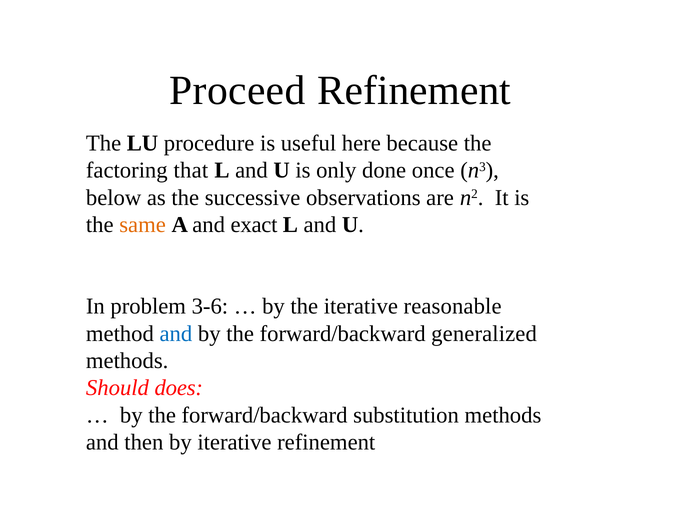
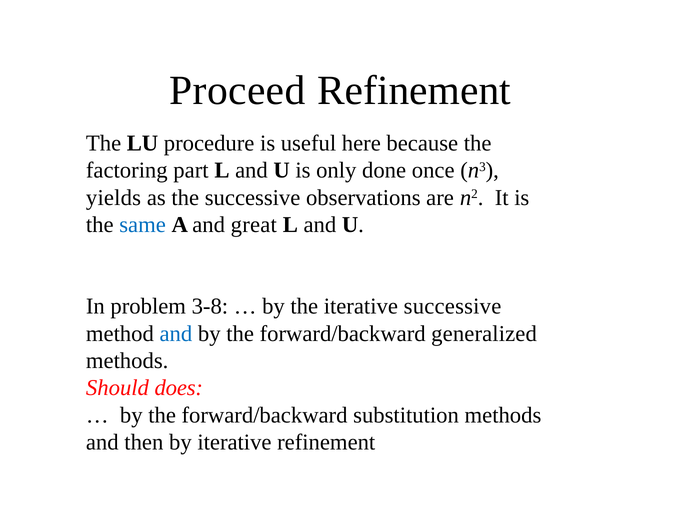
that: that -> part
below: below -> yields
same colour: orange -> blue
exact: exact -> great
3-6: 3-6 -> 3-8
iterative reasonable: reasonable -> successive
